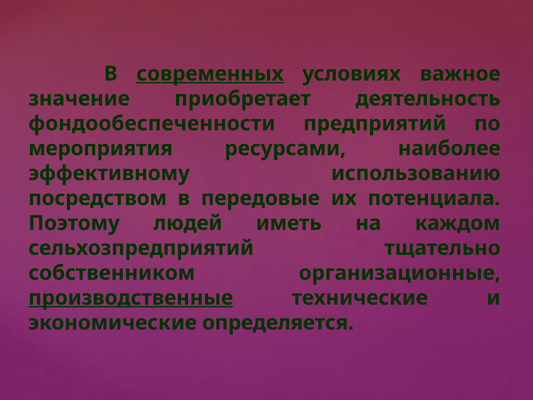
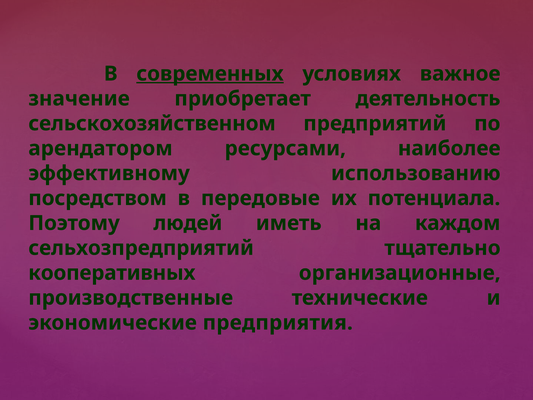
фондообеспеченности: фондообеспеченности -> сельскохозяйственном
мероприятия: мероприятия -> арендатором
собственником: собственником -> кооперативных
производственные underline: present -> none
определяется: определяется -> предприятия
